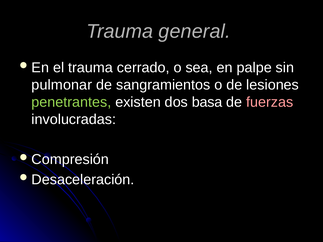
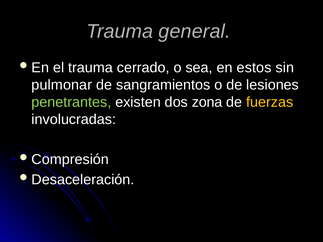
palpe: palpe -> estos
basa: basa -> zona
fuerzas colour: pink -> yellow
